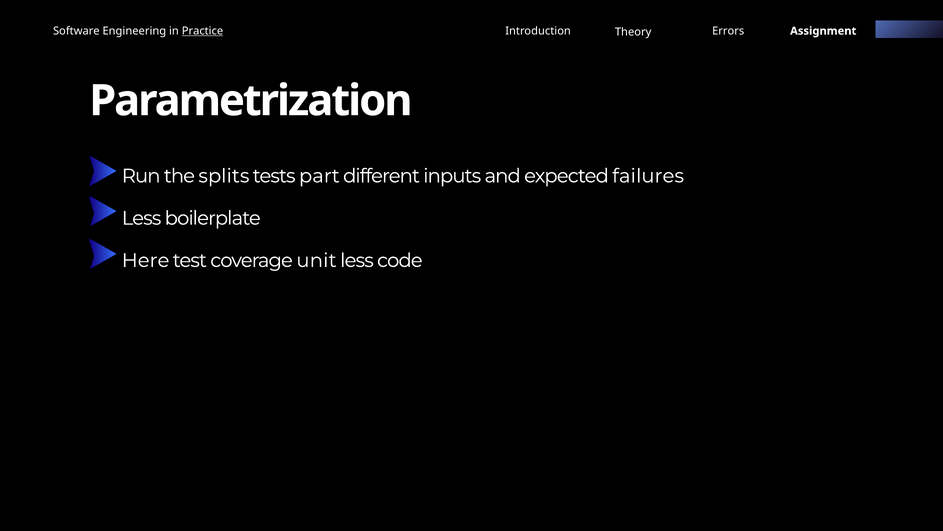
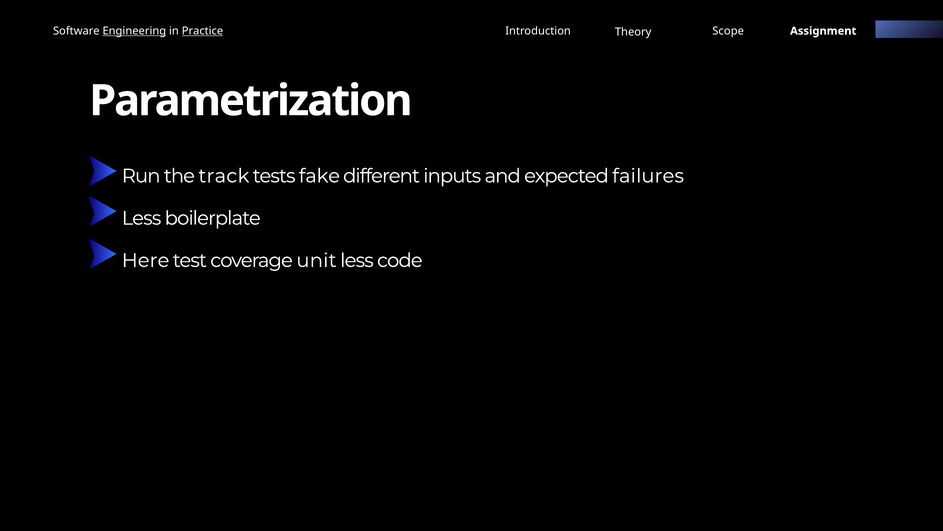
Engineering underline: none -> present
Errors: Errors -> Scope
splits: splits -> track
part: part -> fake
